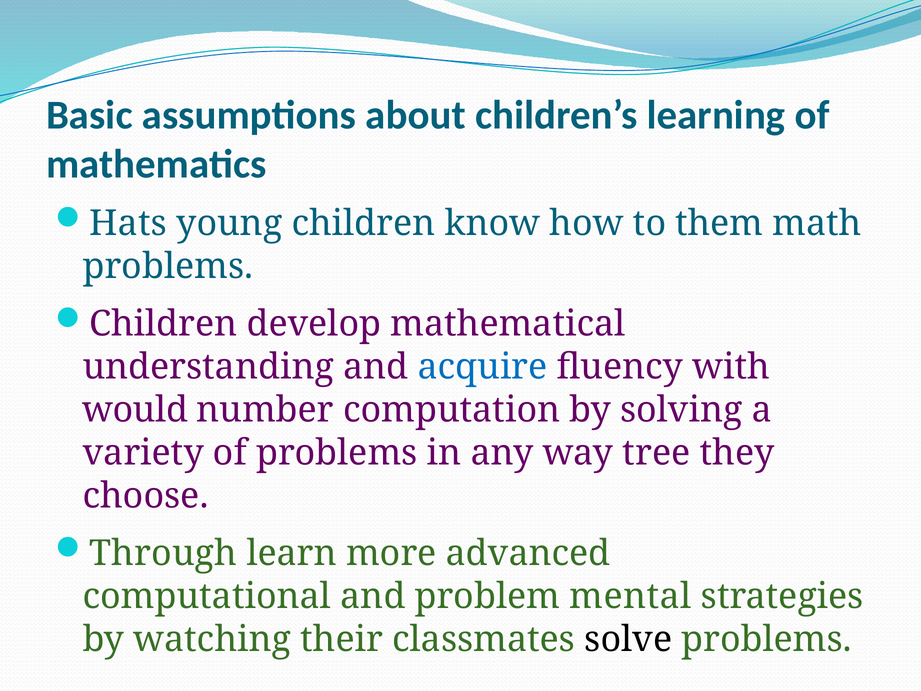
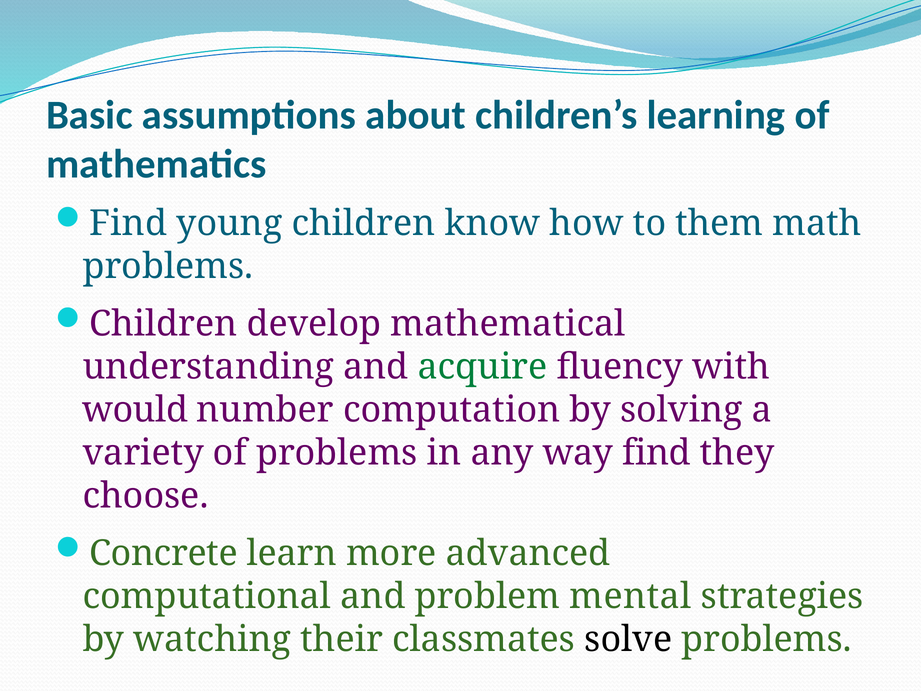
Hats at (128, 223): Hats -> Find
acquire colour: blue -> green
way tree: tree -> find
Through: Through -> Concrete
